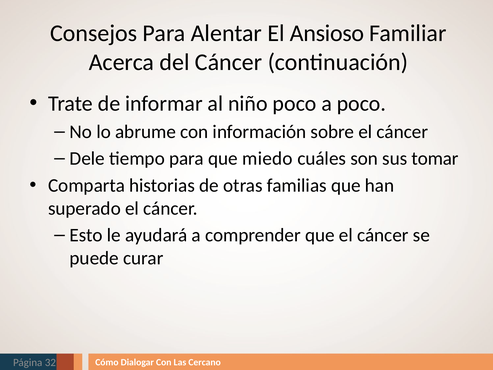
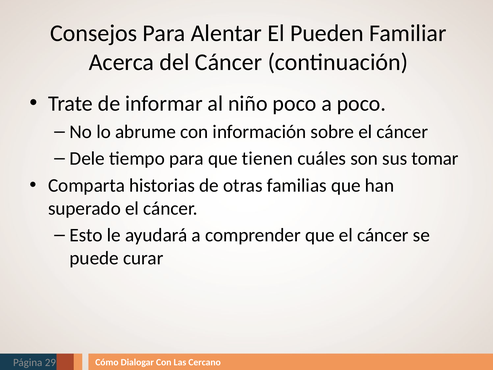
Ansioso: Ansioso -> Pueden
miedo: miedo -> tienen
32: 32 -> 29
